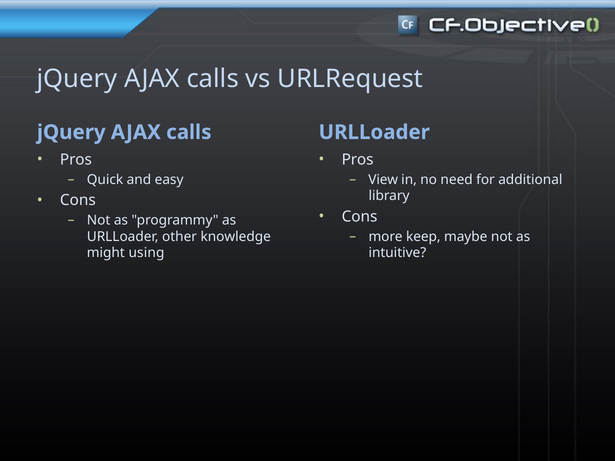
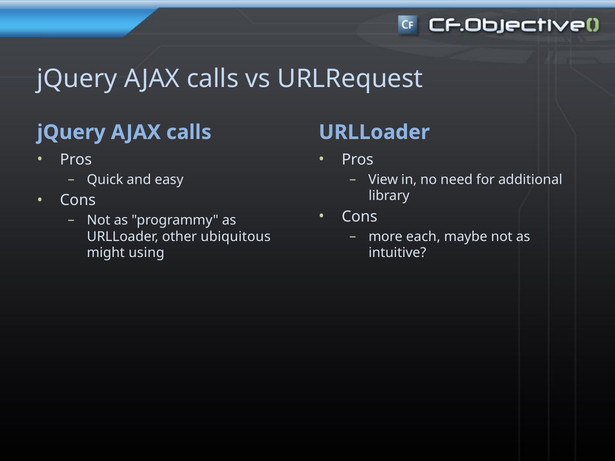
keep: keep -> each
knowledge: knowledge -> ubiquitous
